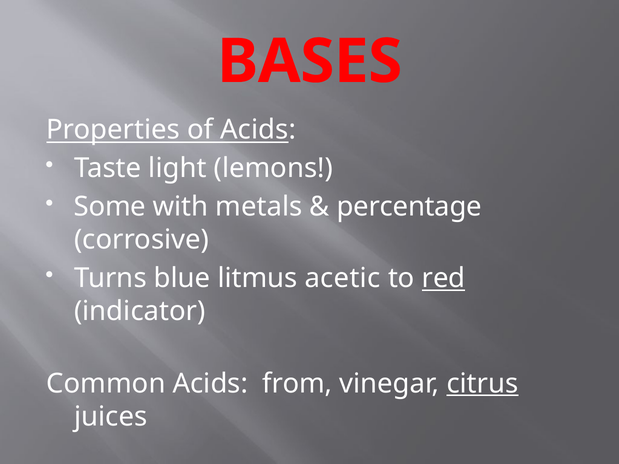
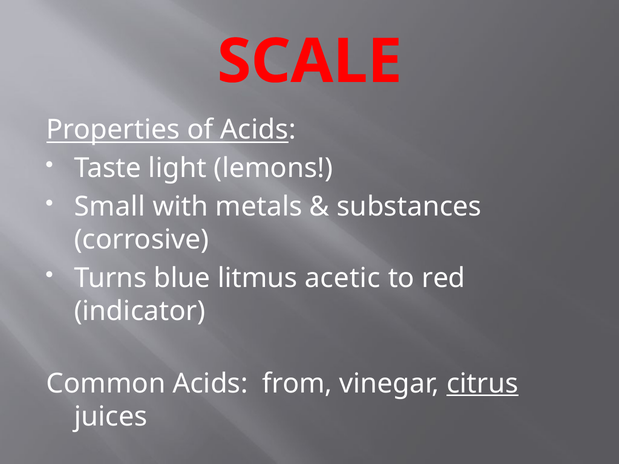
BASES: BASES -> SCALE
Some: Some -> Small
percentage: percentage -> substances
red underline: present -> none
